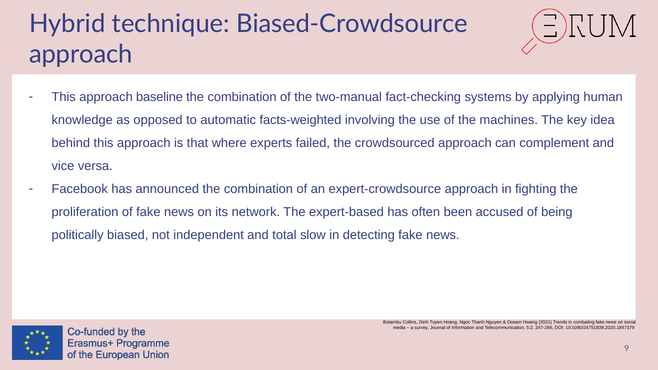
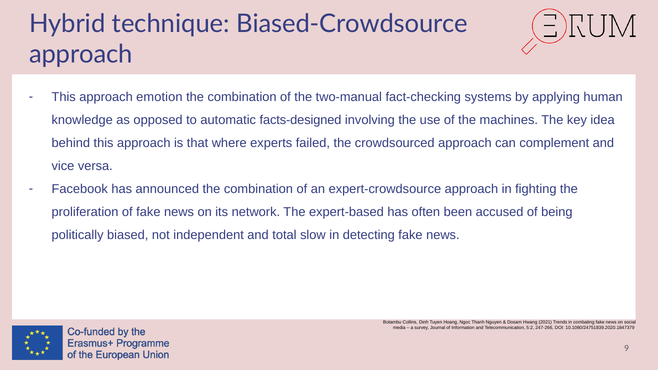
baseline: baseline -> emotion
facts-weighted: facts-weighted -> facts-designed
